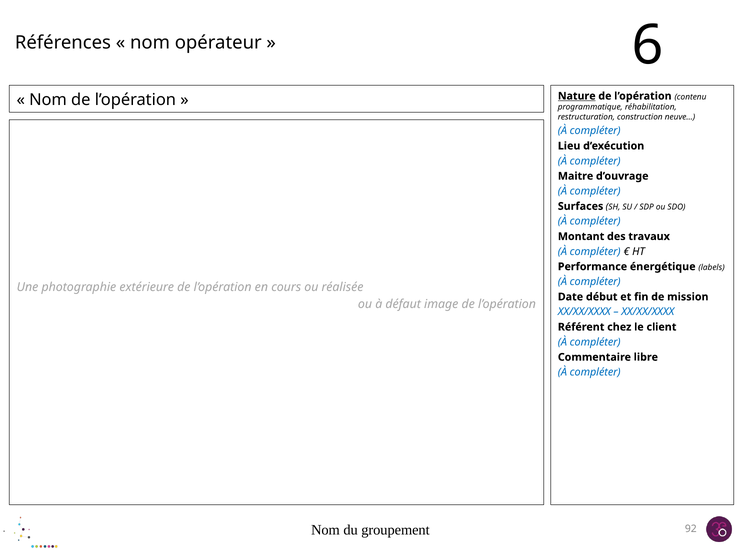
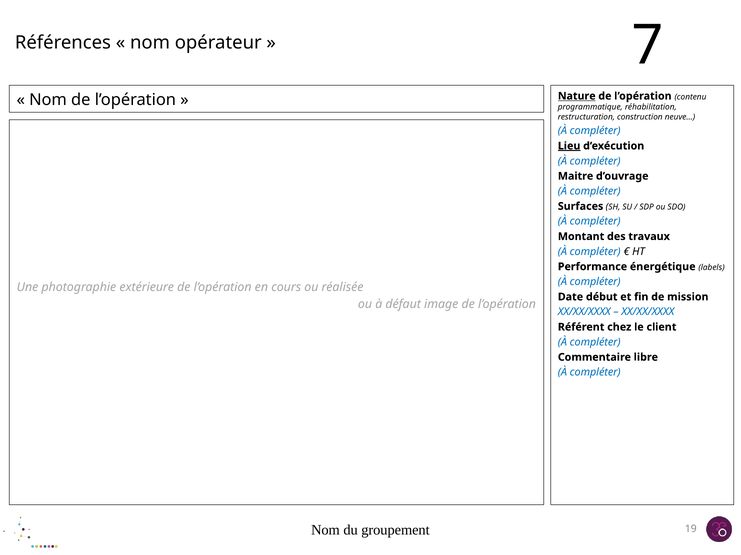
6: 6 -> 7
Lieu underline: none -> present
92: 92 -> 19
